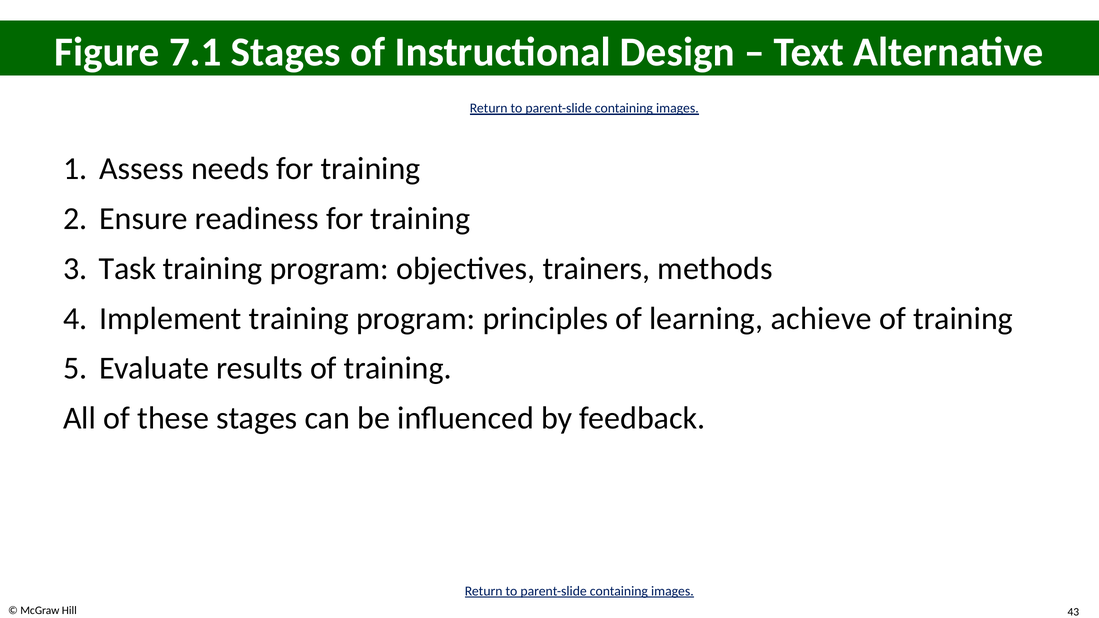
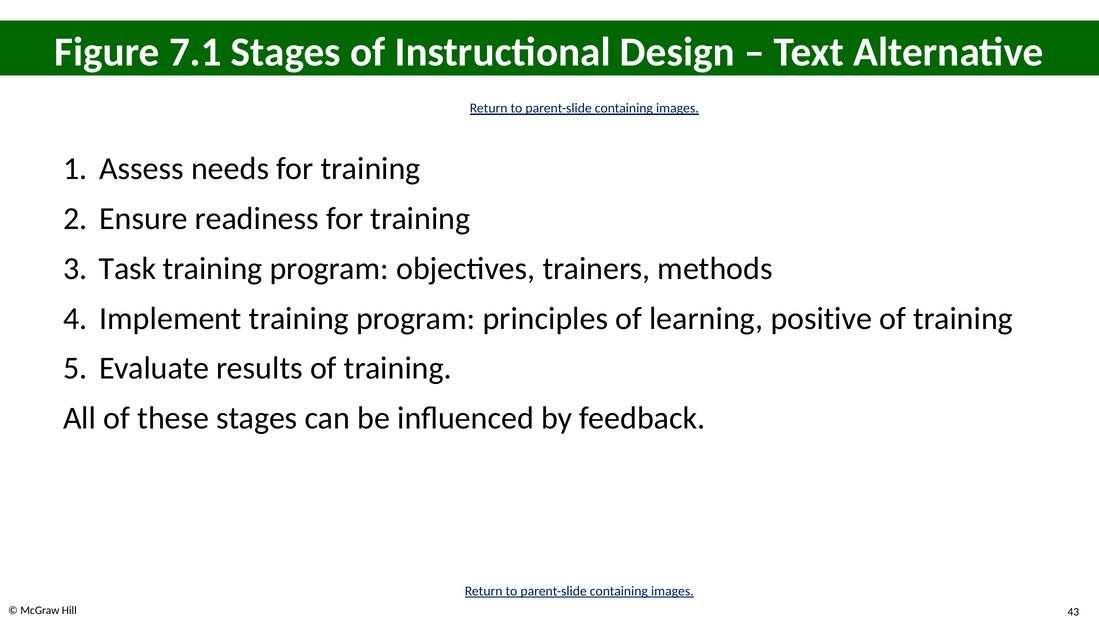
achieve: achieve -> positive
